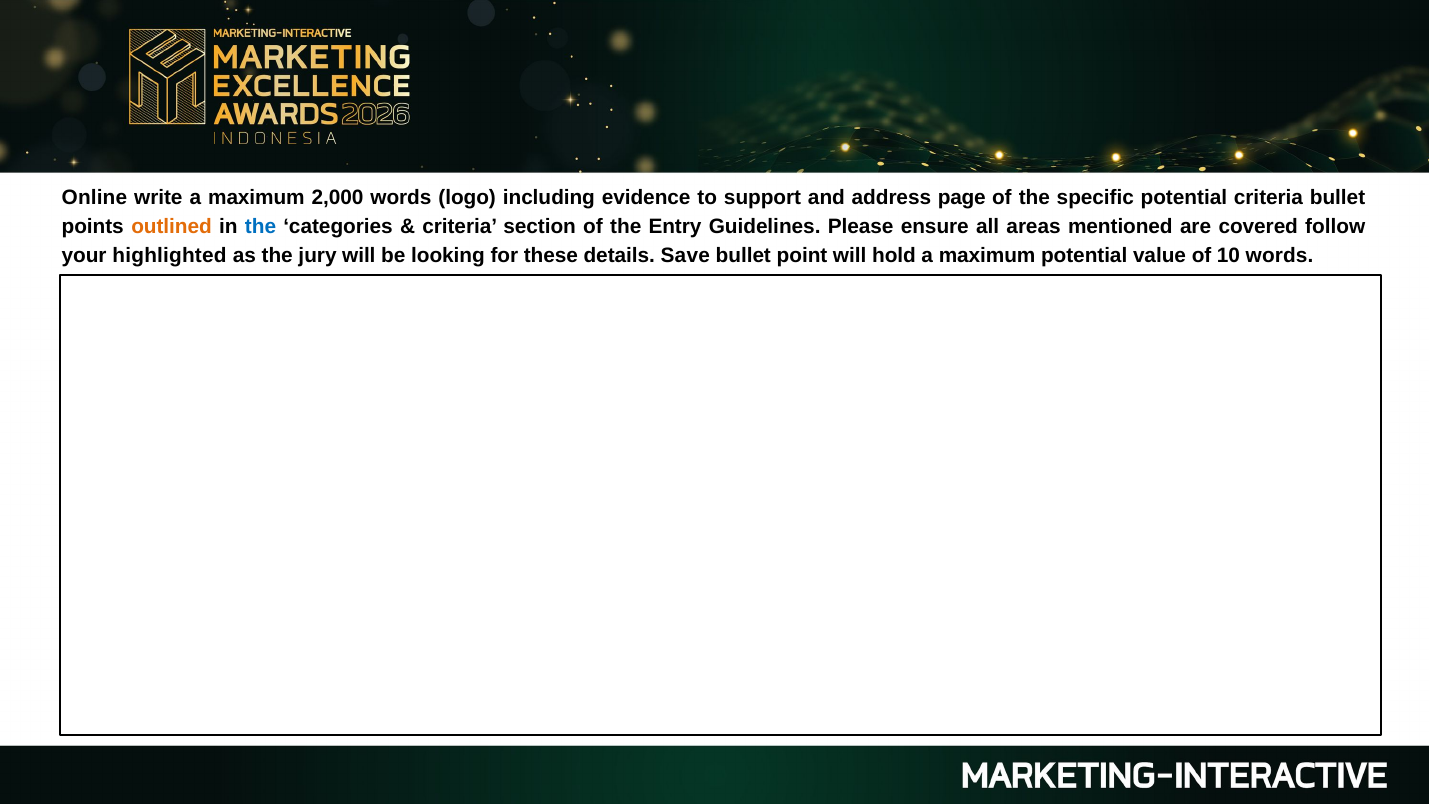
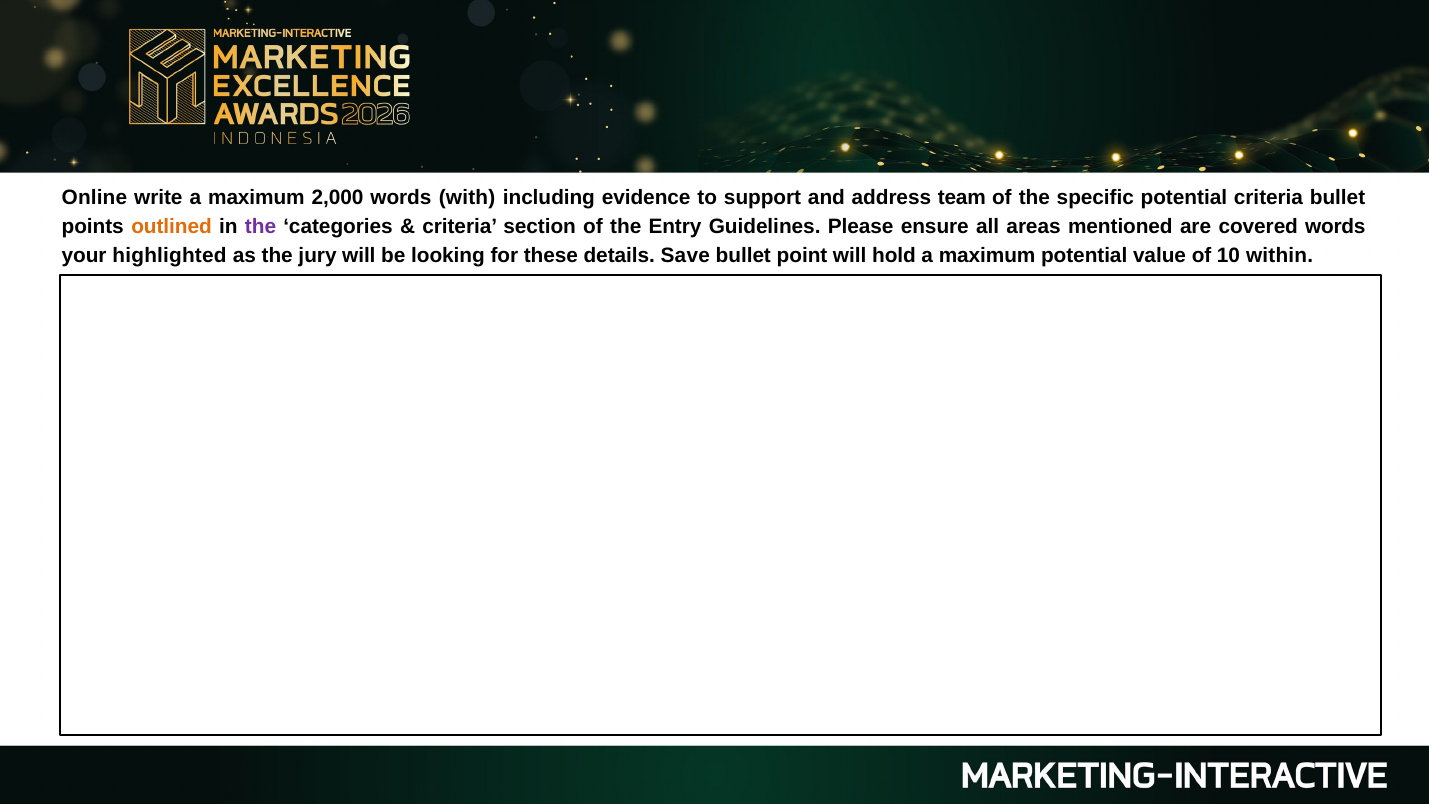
logo: logo -> with
page: page -> team
the at (261, 227) colour: blue -> purple
covered follow: follow -> words
10 words: words -> within
